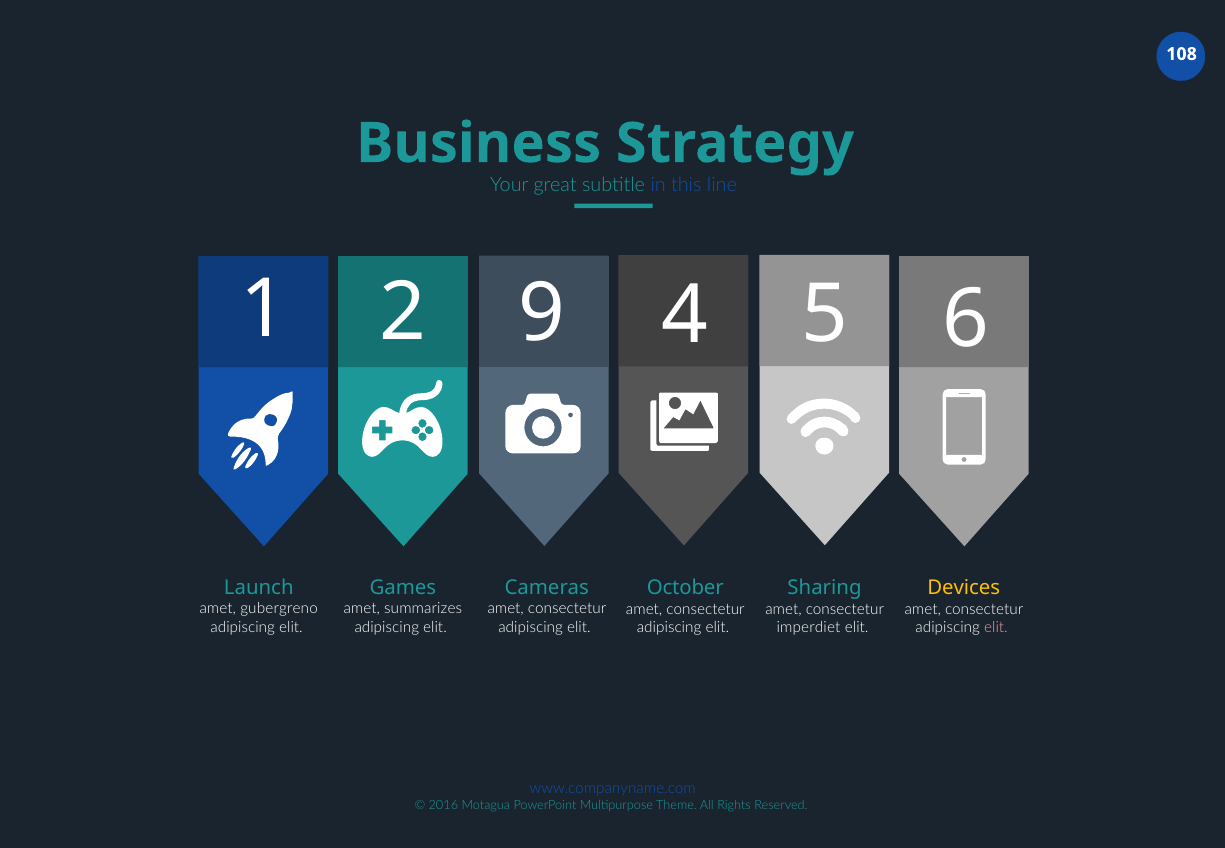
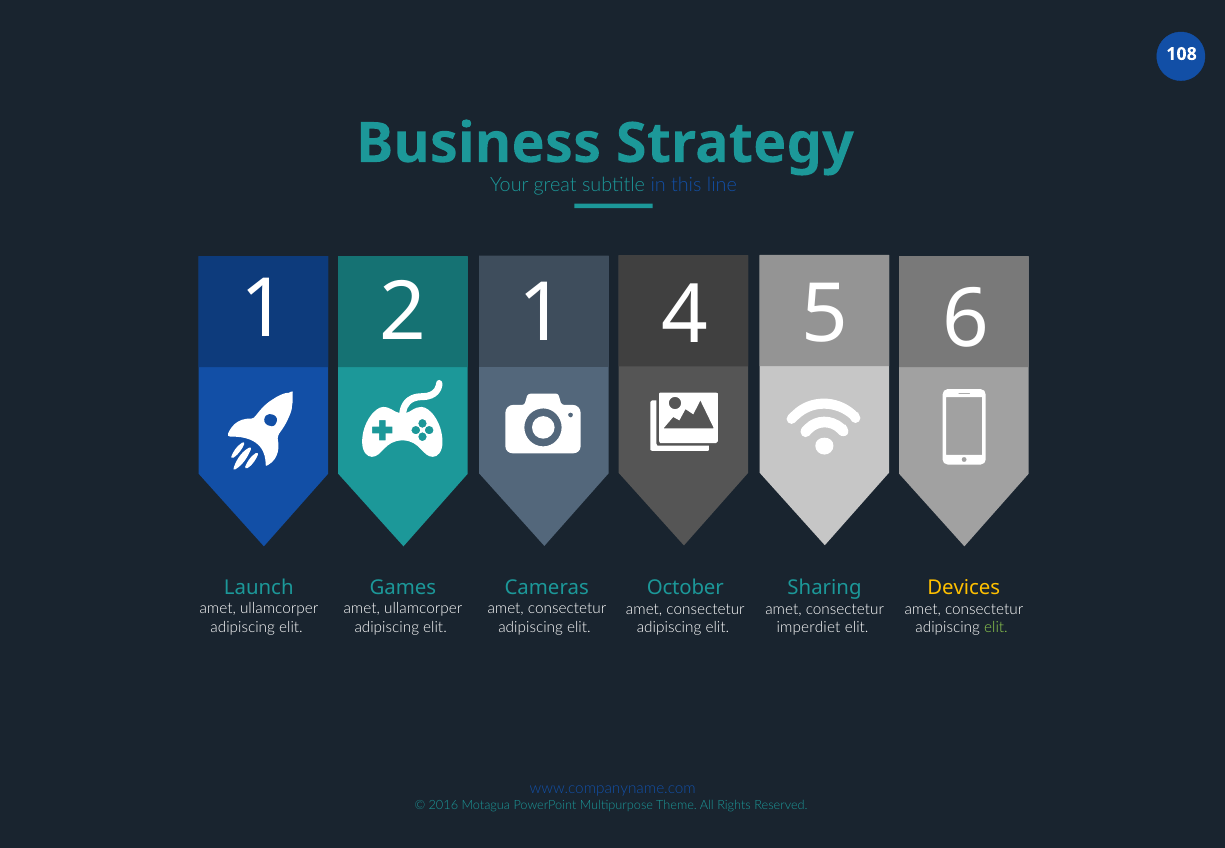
2 9: 9 -> 1
gubergreno at (279, 609): gubergreno -> ullamcorper
summarizes at (423, 609): summarizes -> ullamcorper
elit at (996, 628) colour: pink -> light green
